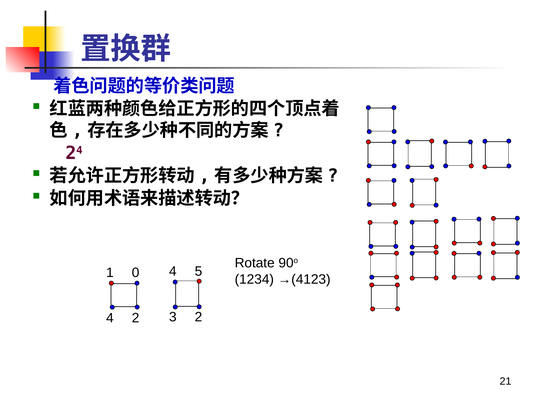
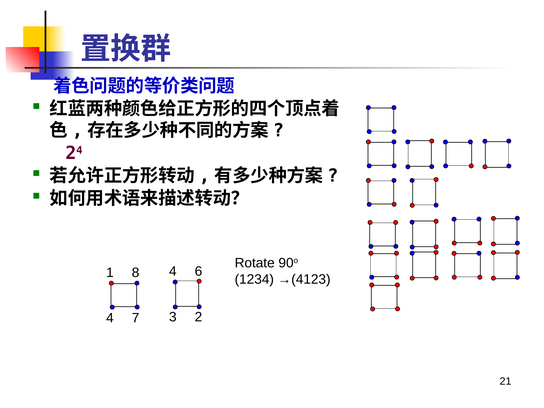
5: 5 -> 6
0: 0 -> 8
4 2: 2 -> 7
